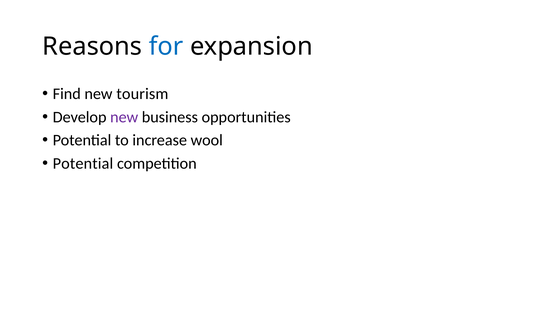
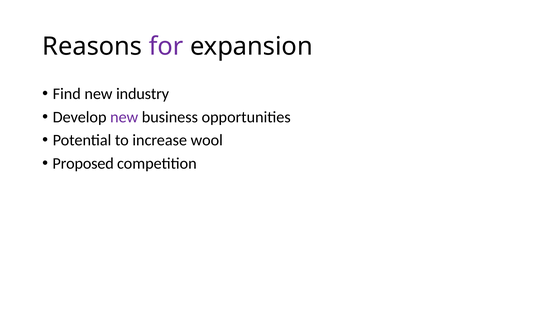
for colour: blue -> purple
tourism: tourism -> industry
Potential at (83, 164): Potential -> Proposed
